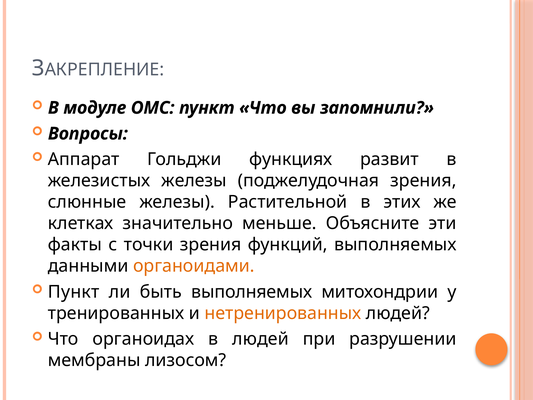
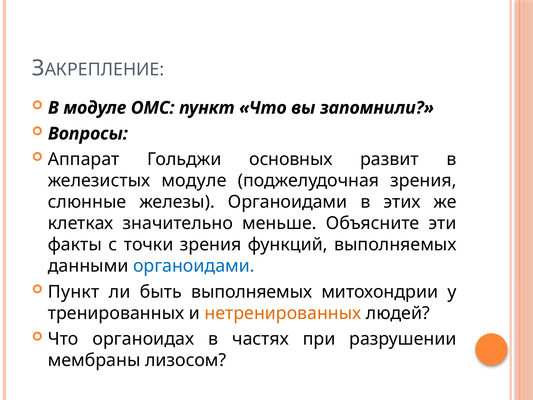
функциях: функциях -> основных
железистых железы: железы -> модуле
железы Растительной: Растительной -> Органоидами
органоидами at (194, 266) colour: orange -> blue
в людей: людей -> частях
